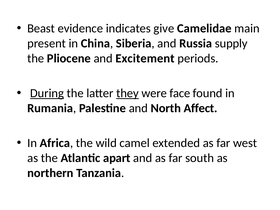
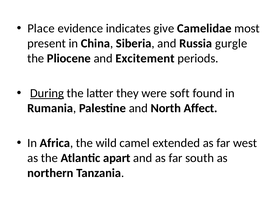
Beast: Beast -> Place
main: main -> most
supply: supply -> gurgle
they underline: present -> none
face: face -> soft
